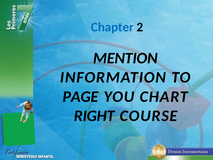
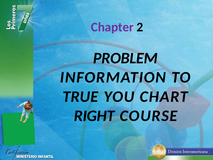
Chapter colour: blue -> purple
MENTION: MENTION -> PROBLEM
PAGE: PAGE -> TRUE
